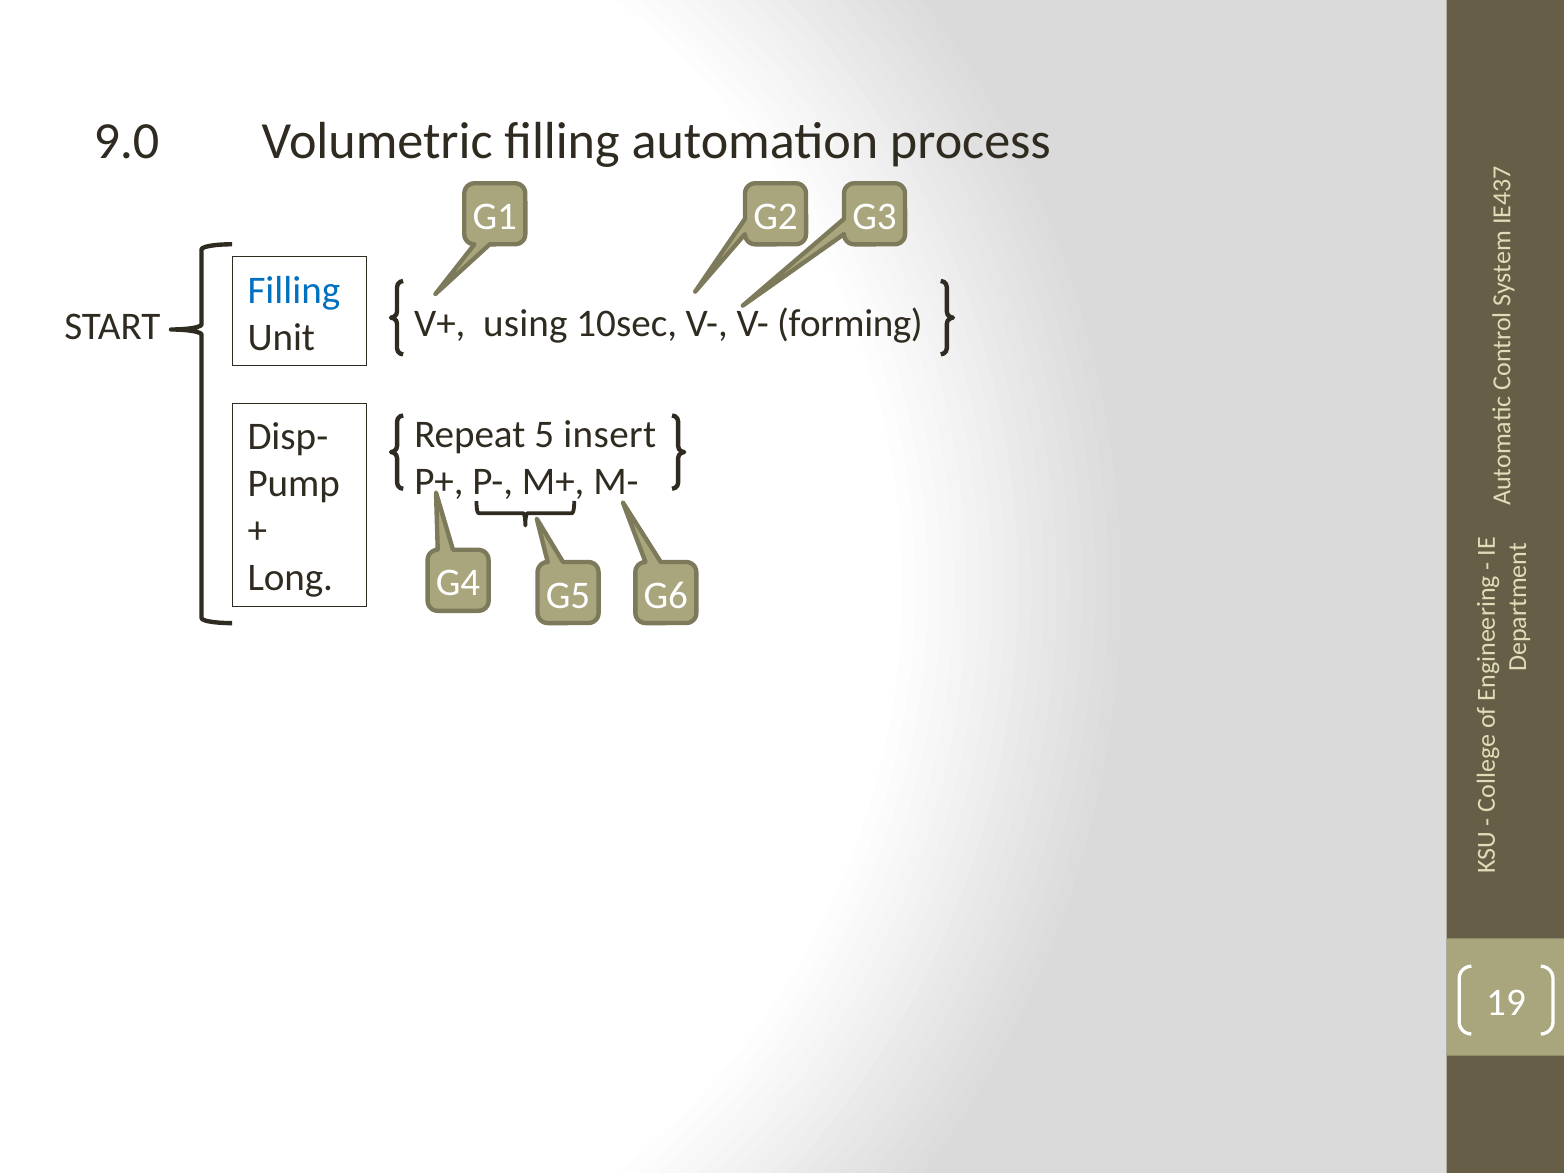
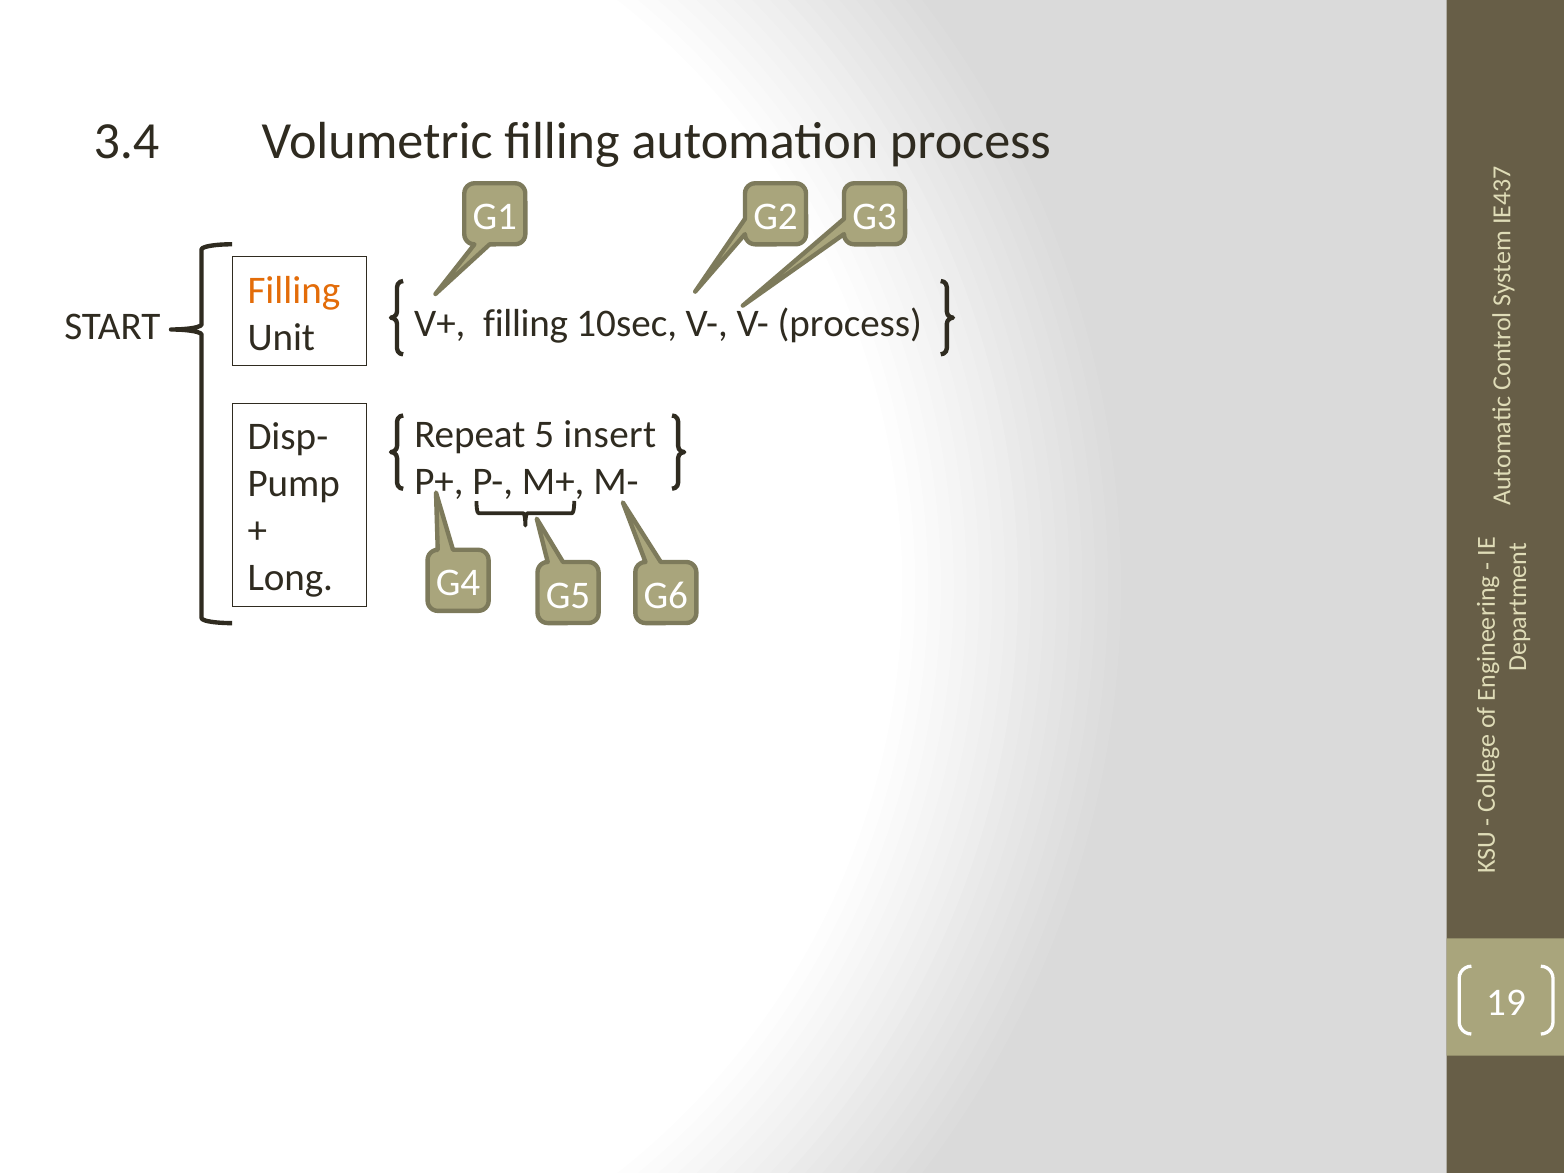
9.0: 9.0 -> 3.4
Filling at (294, 290) colour: blue -> orange
V+ using: using -> filling
V- forming: forming -> process
